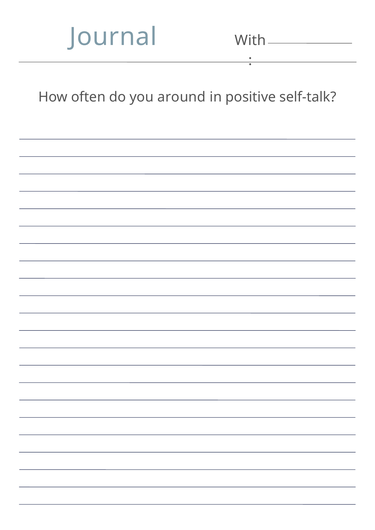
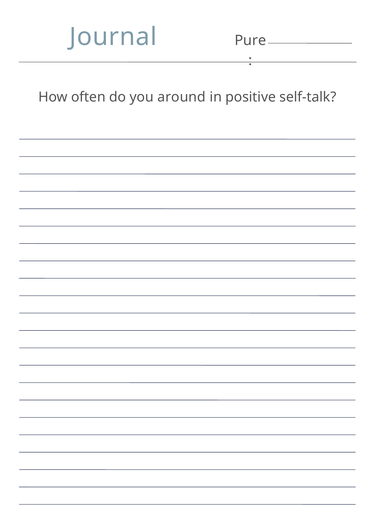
With: With -> Pure
